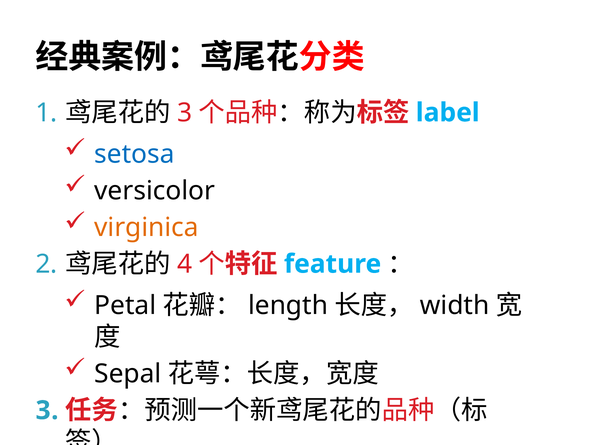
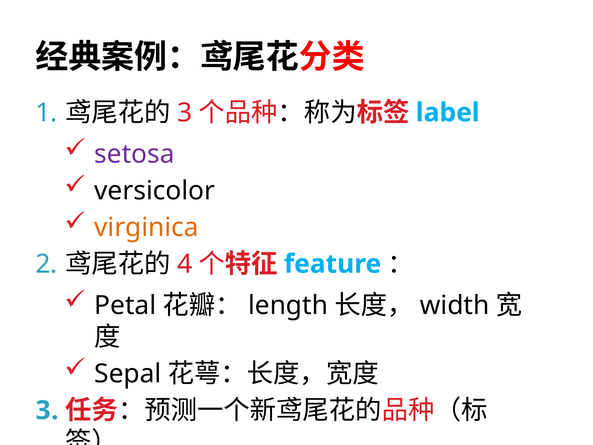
setosa colour: blue -> purple
